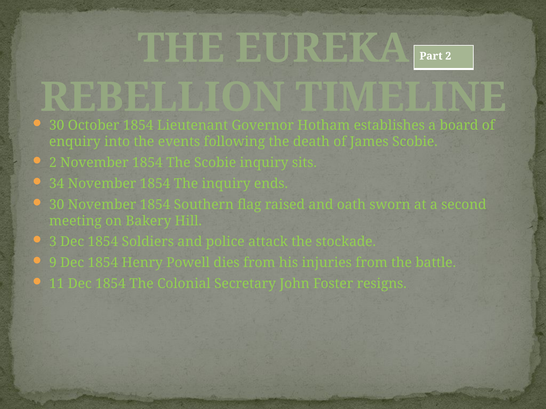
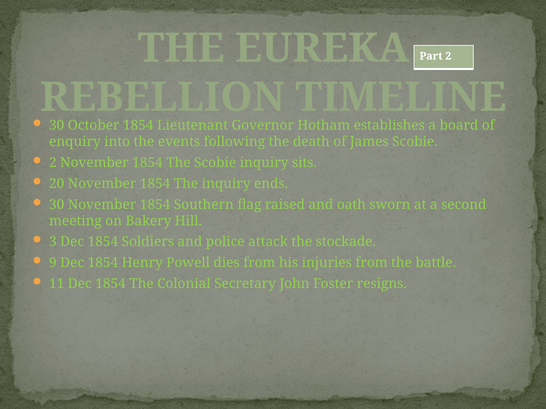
34: 34 -> 20
